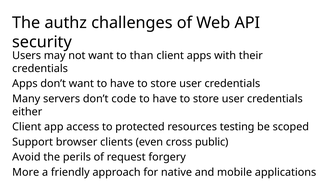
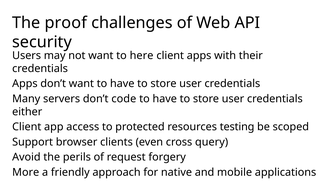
authz: authz -> proof
than: than -> here
public: public -> query
